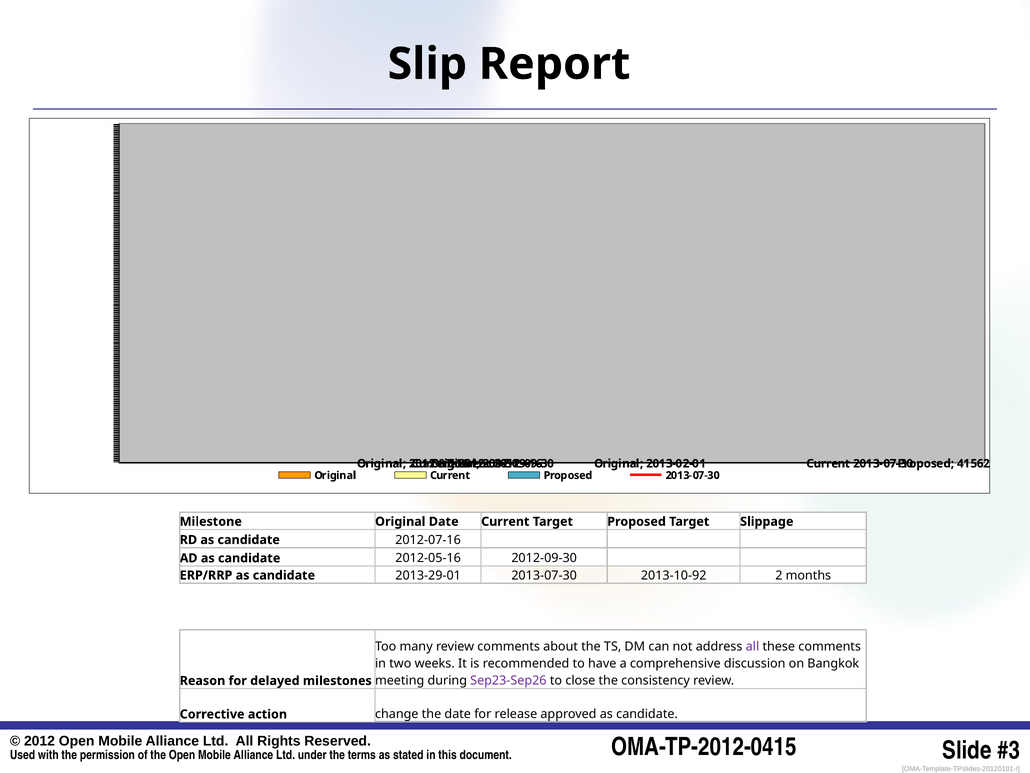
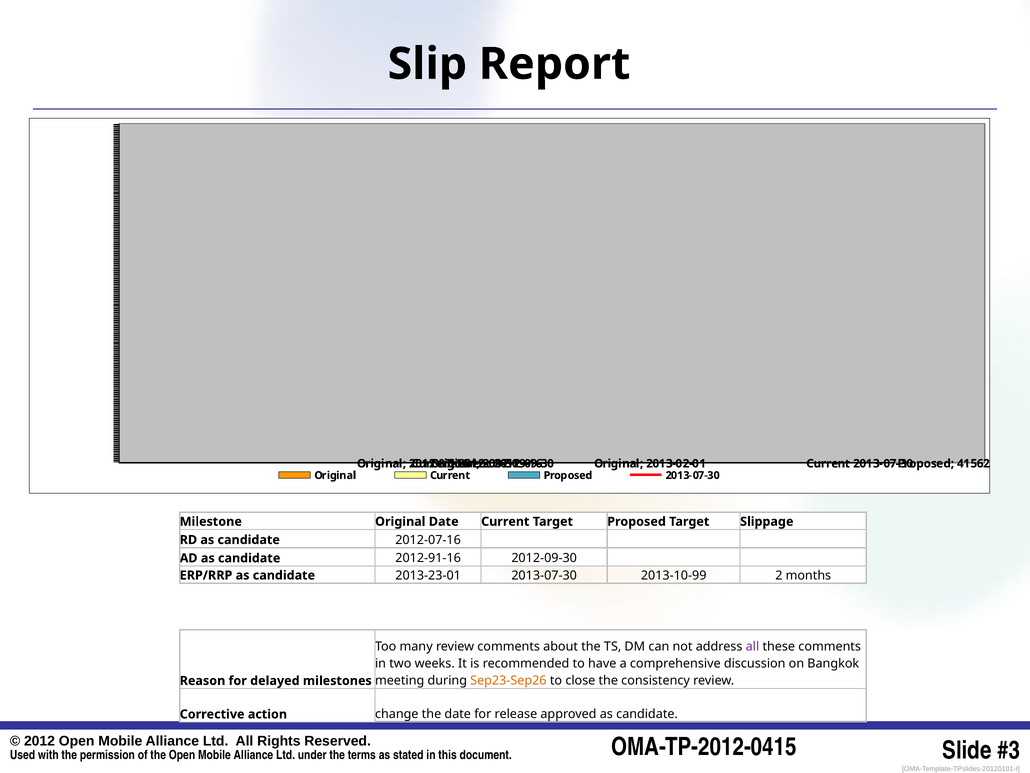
2012-05-16: 2012-05-16 -> 2012-91-16
2013-29-01: 2013-29-01 -> 2013-23-01
2013-10-92: 2013-10-92 -> 2013-10-99
Sep23-Sep26 colour: purple -> orange
